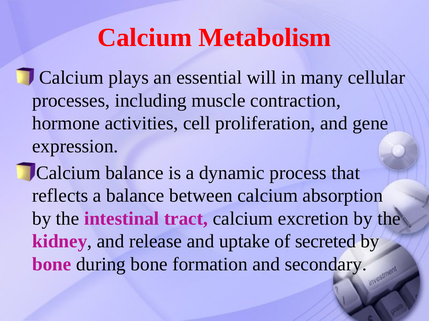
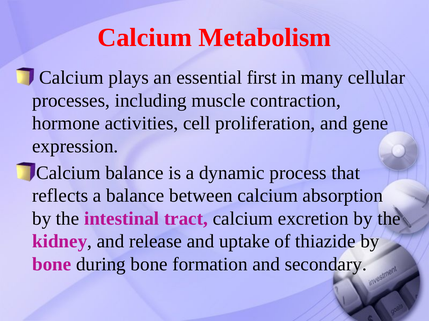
will: will -> first
secreted: secreted -> thiazide
